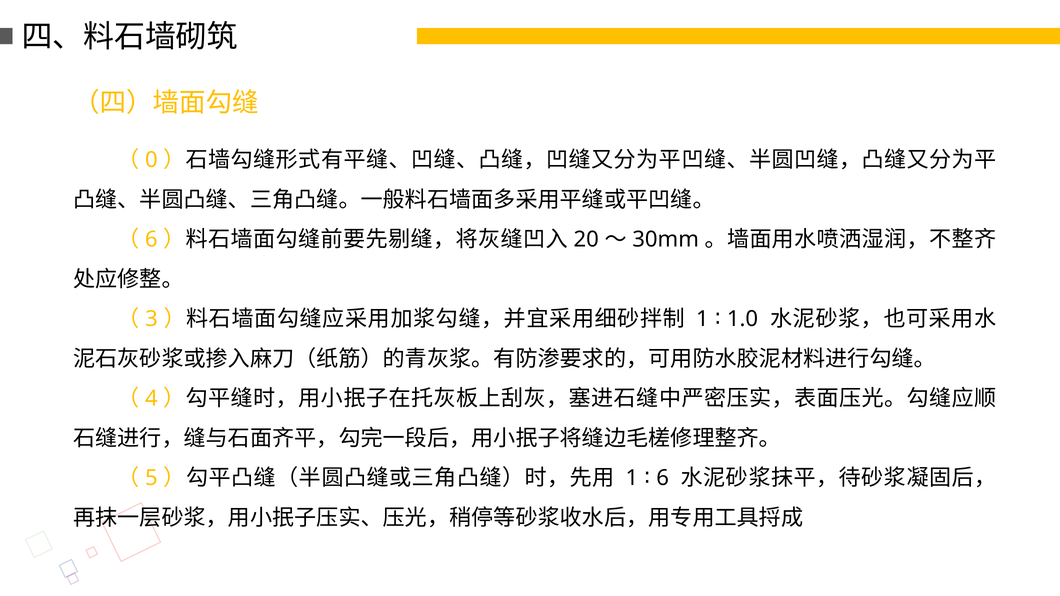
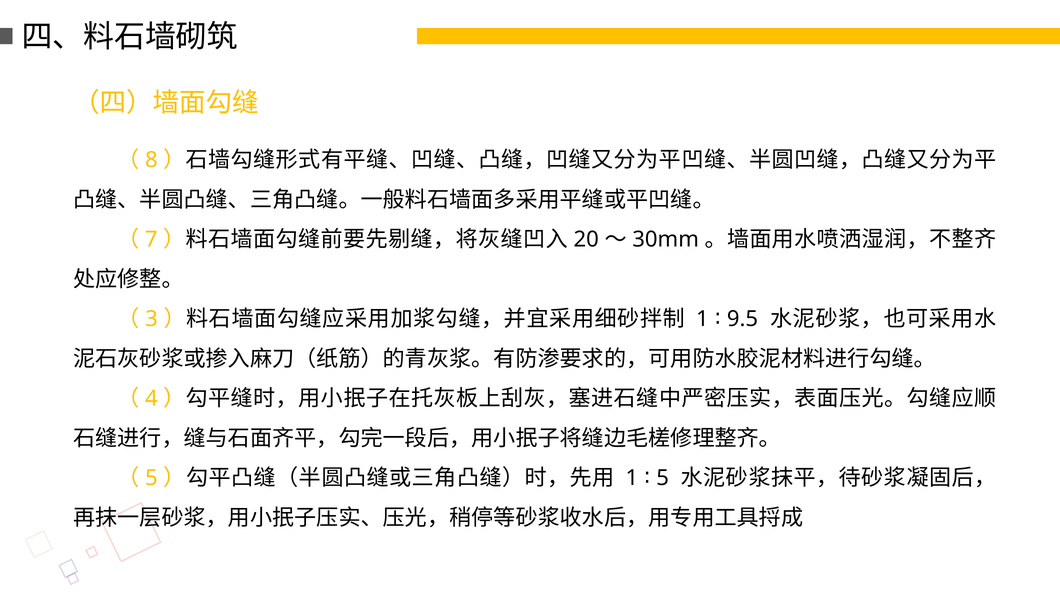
0: 0 -> 8
6 at (151, 240): 6 -> 7
1.0: 1.0 -> 9.5
1 6: 6 -> 5
